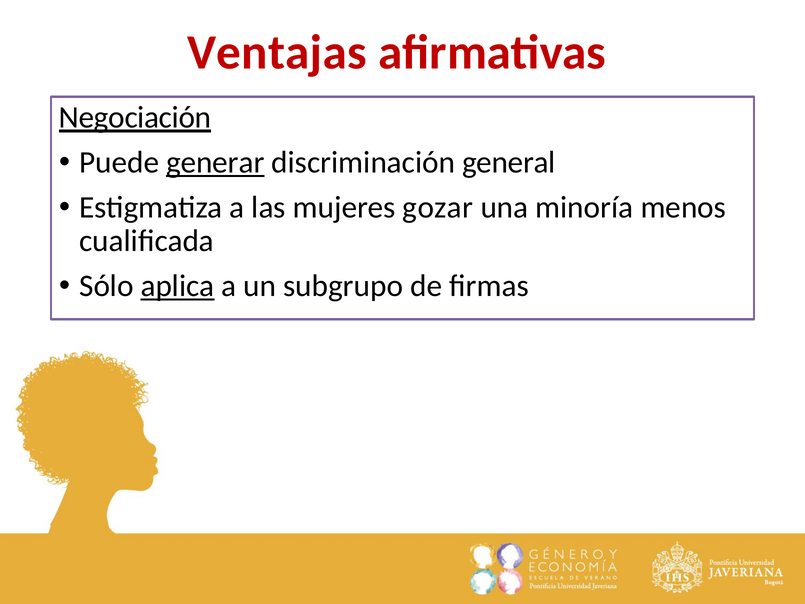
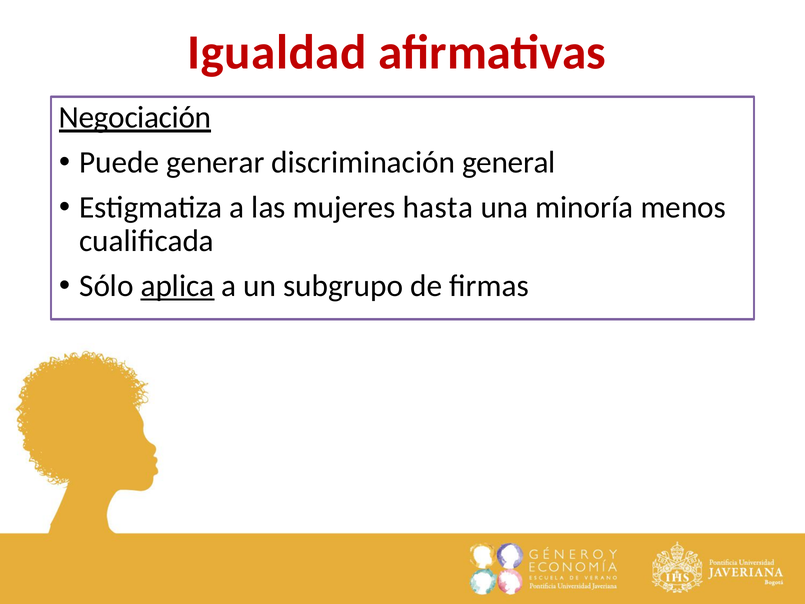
Ventajas: Ventajas -> Igualdad
generar underline: present -> none
gozar: gozar -> hasta
